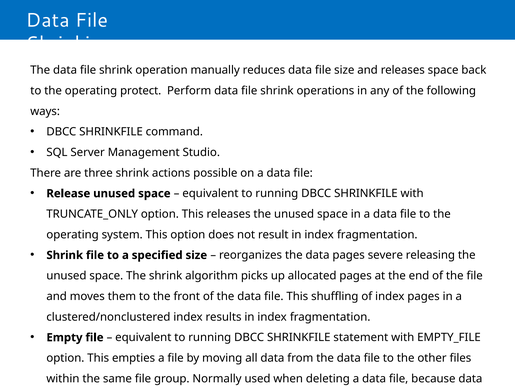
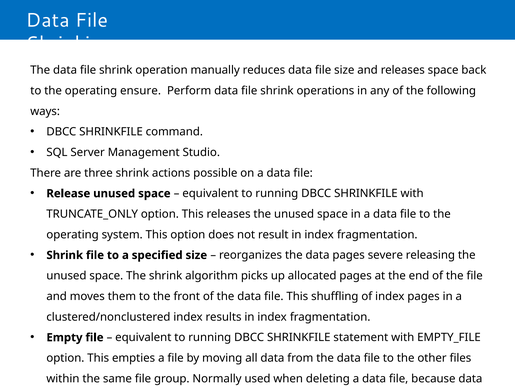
protect: protect -> ensure
